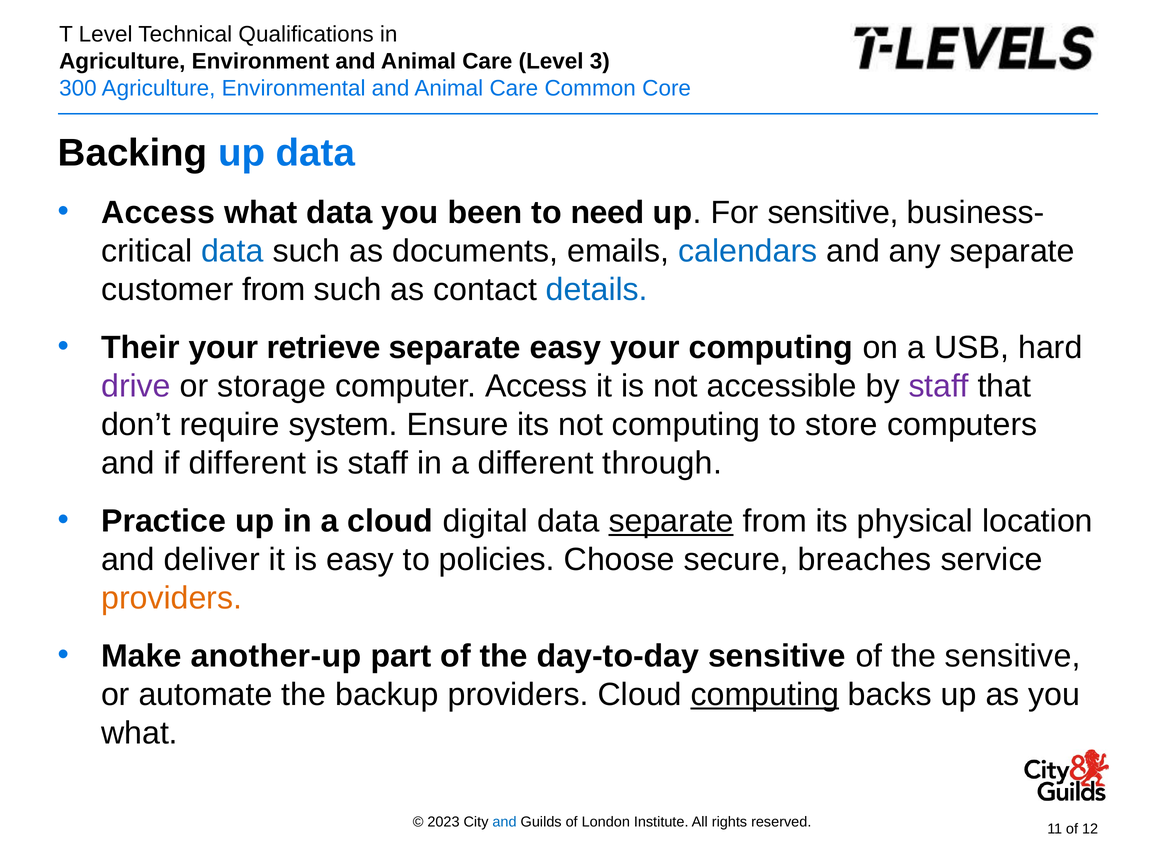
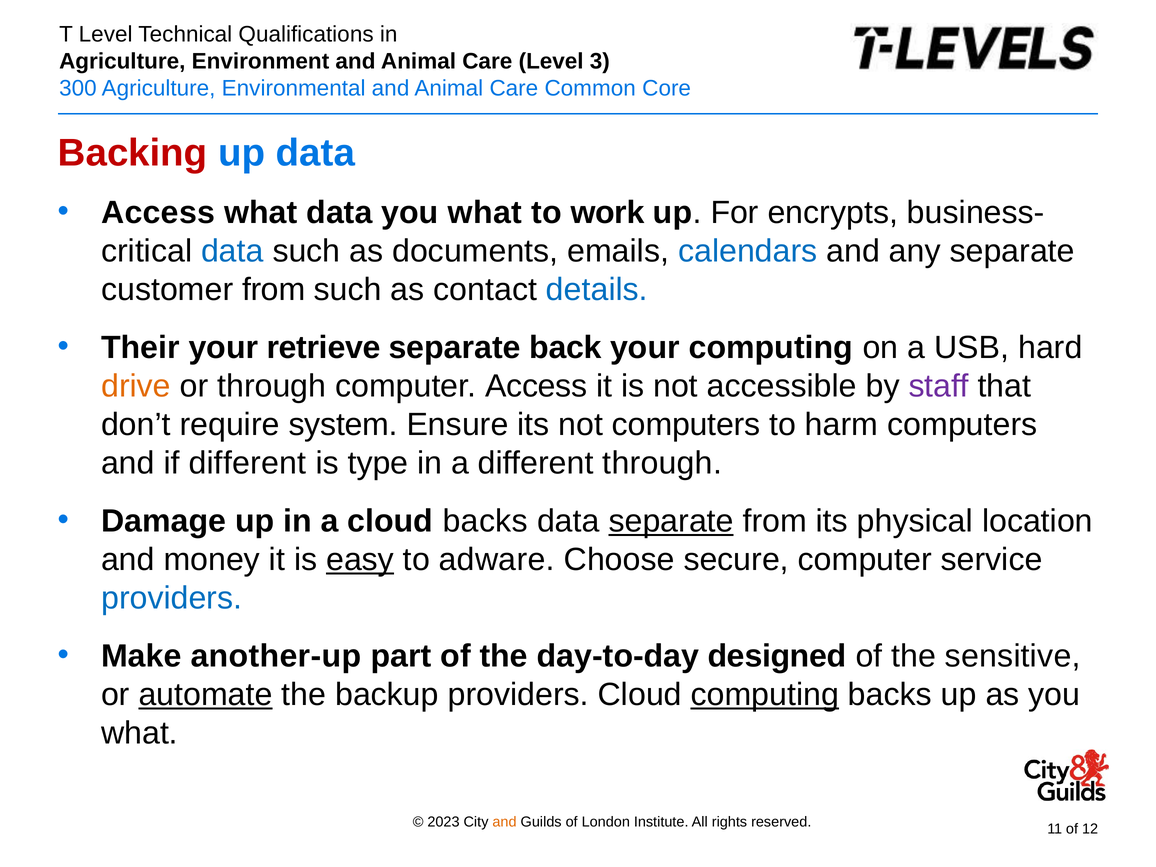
Backing colour: black -> red
data you been: been -> what
need: need -> work
For sensitive: sensitive -> encrypts
separate easy: easy -> back
drive colour: purple -> orange
or storage: storage -> through
not computing: computing -> computers
store: store -> harm
is staff: staff -> type
Practice: Practice -> Damage
cloud digital: digital -> backs
deliver: deliver -> money
easy at (360, 560) underline: none -> present
policies: policies -> adware
secure breaches: breaches -> computer
providers at (172, 598) colour: orange -> blue
day-to-day sensitive: sensitive -> designed
automate underline: none -> present
and at (505, 822) colour: blue -> orange
